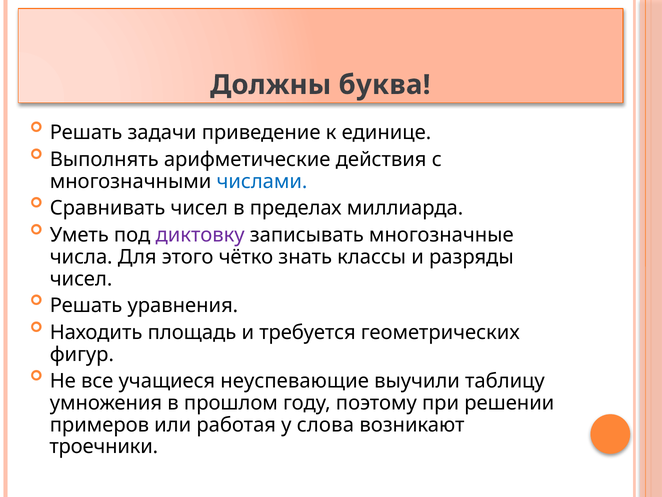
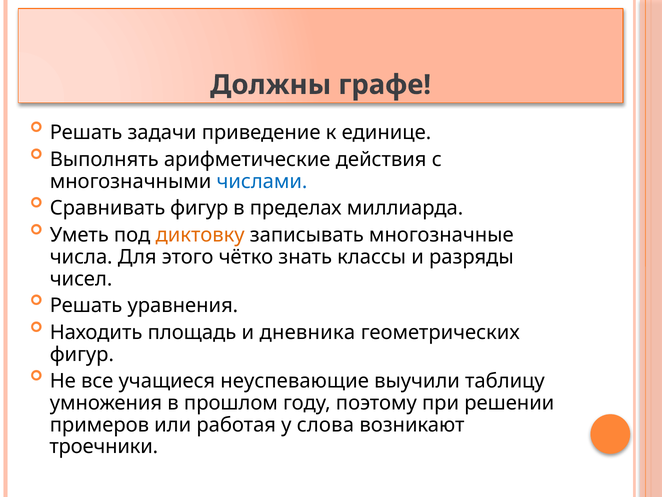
буква: буква -> графе
Сравнивать чисел: чисел -> фигур
диктовку colour: purple -> orange
требуется: требуется -> дневника
